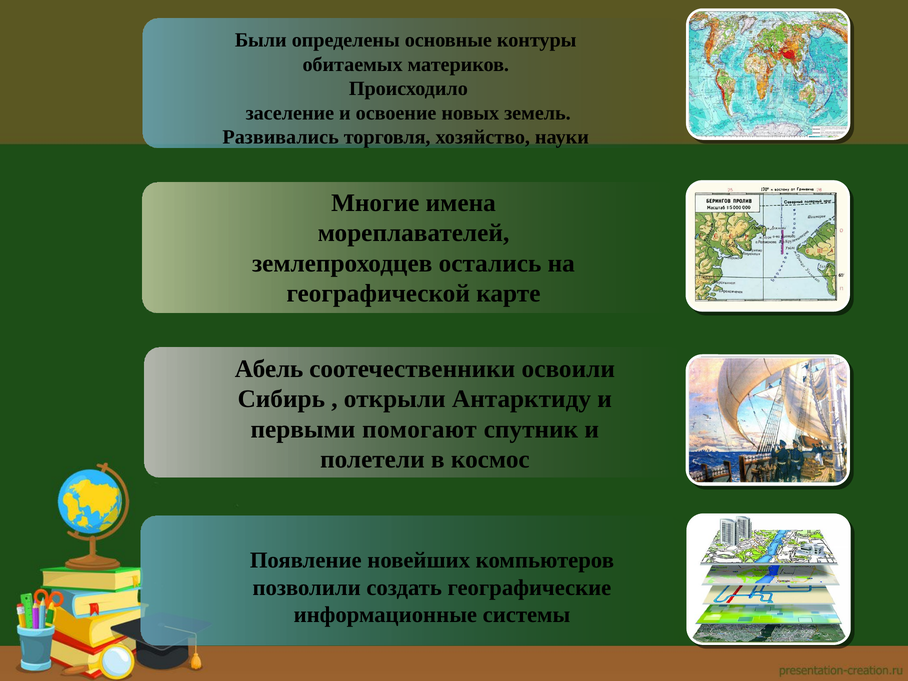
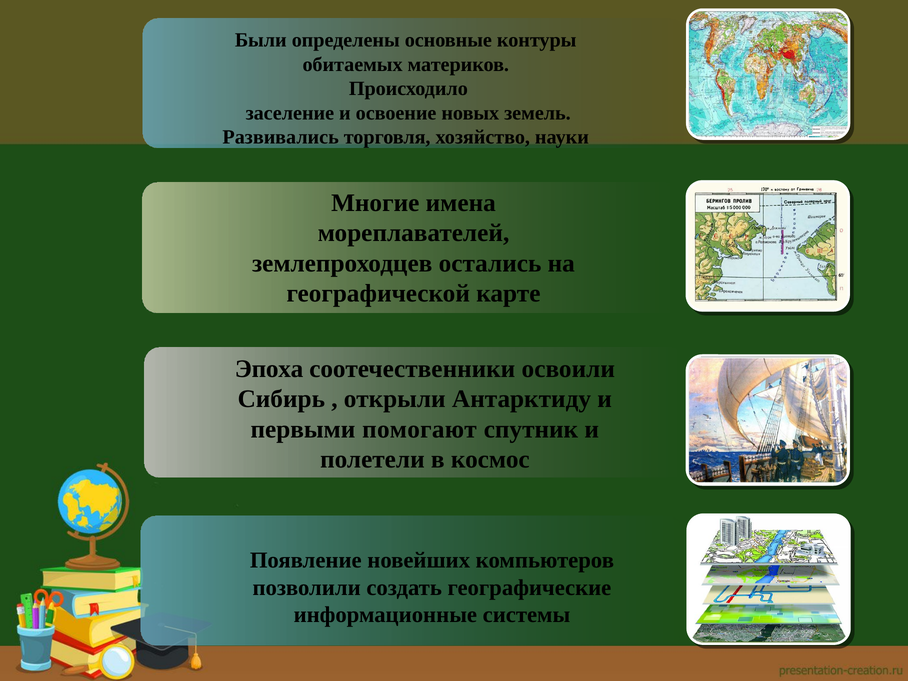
Абель: Абель -> Эпоха
